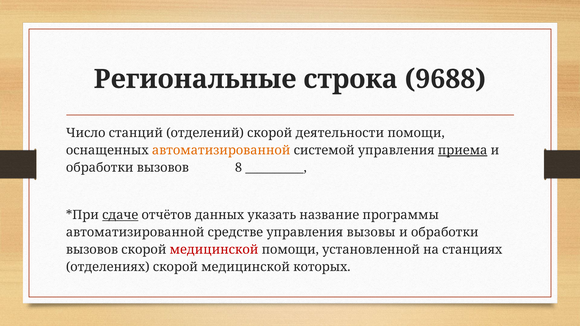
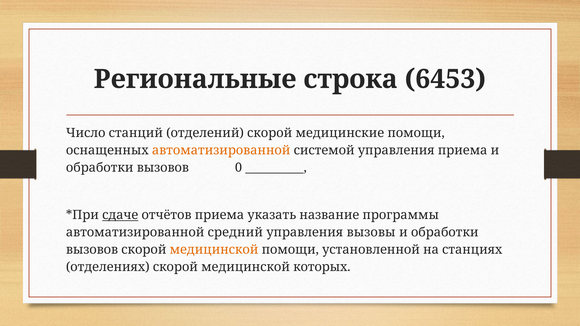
9688: 9688 -> 6453
деятельности: деятельности -> медицинские
приема at (463, 150) underline: present -> none
8: 8 -> 0
отчётов данных: данных -> приема
средстве: средстве -> средний
медицинской at (214, 250) colour: red -> orange
